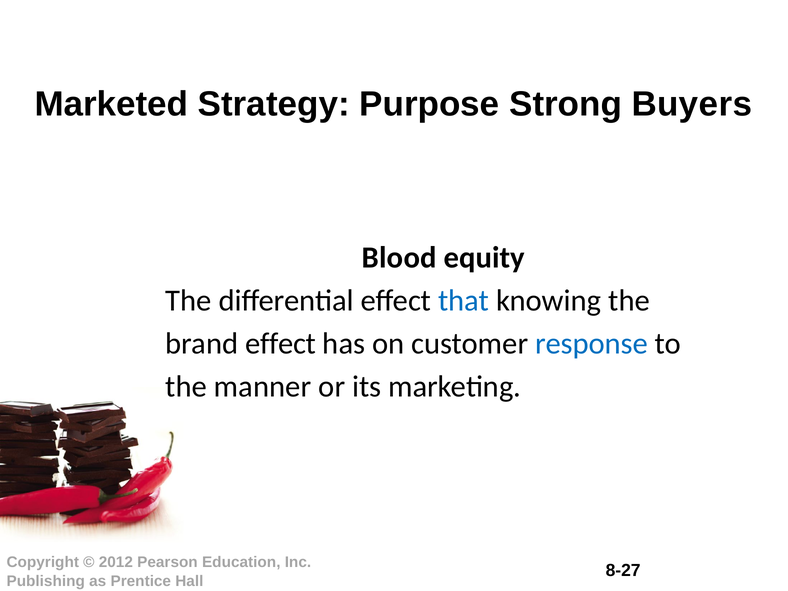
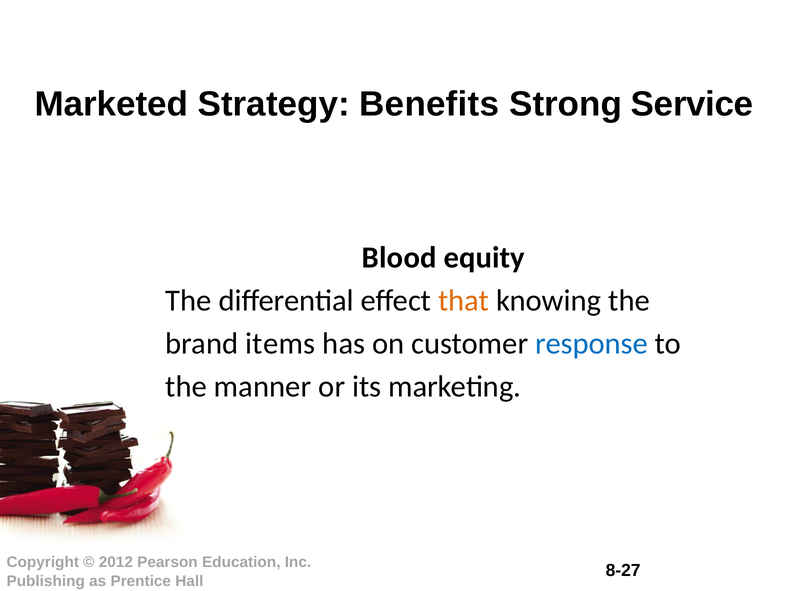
Purpose: Purpose -> Benefits
Buyers: Buyers -> Service
that colour: blue -> orange
brand effect: effect -> items
